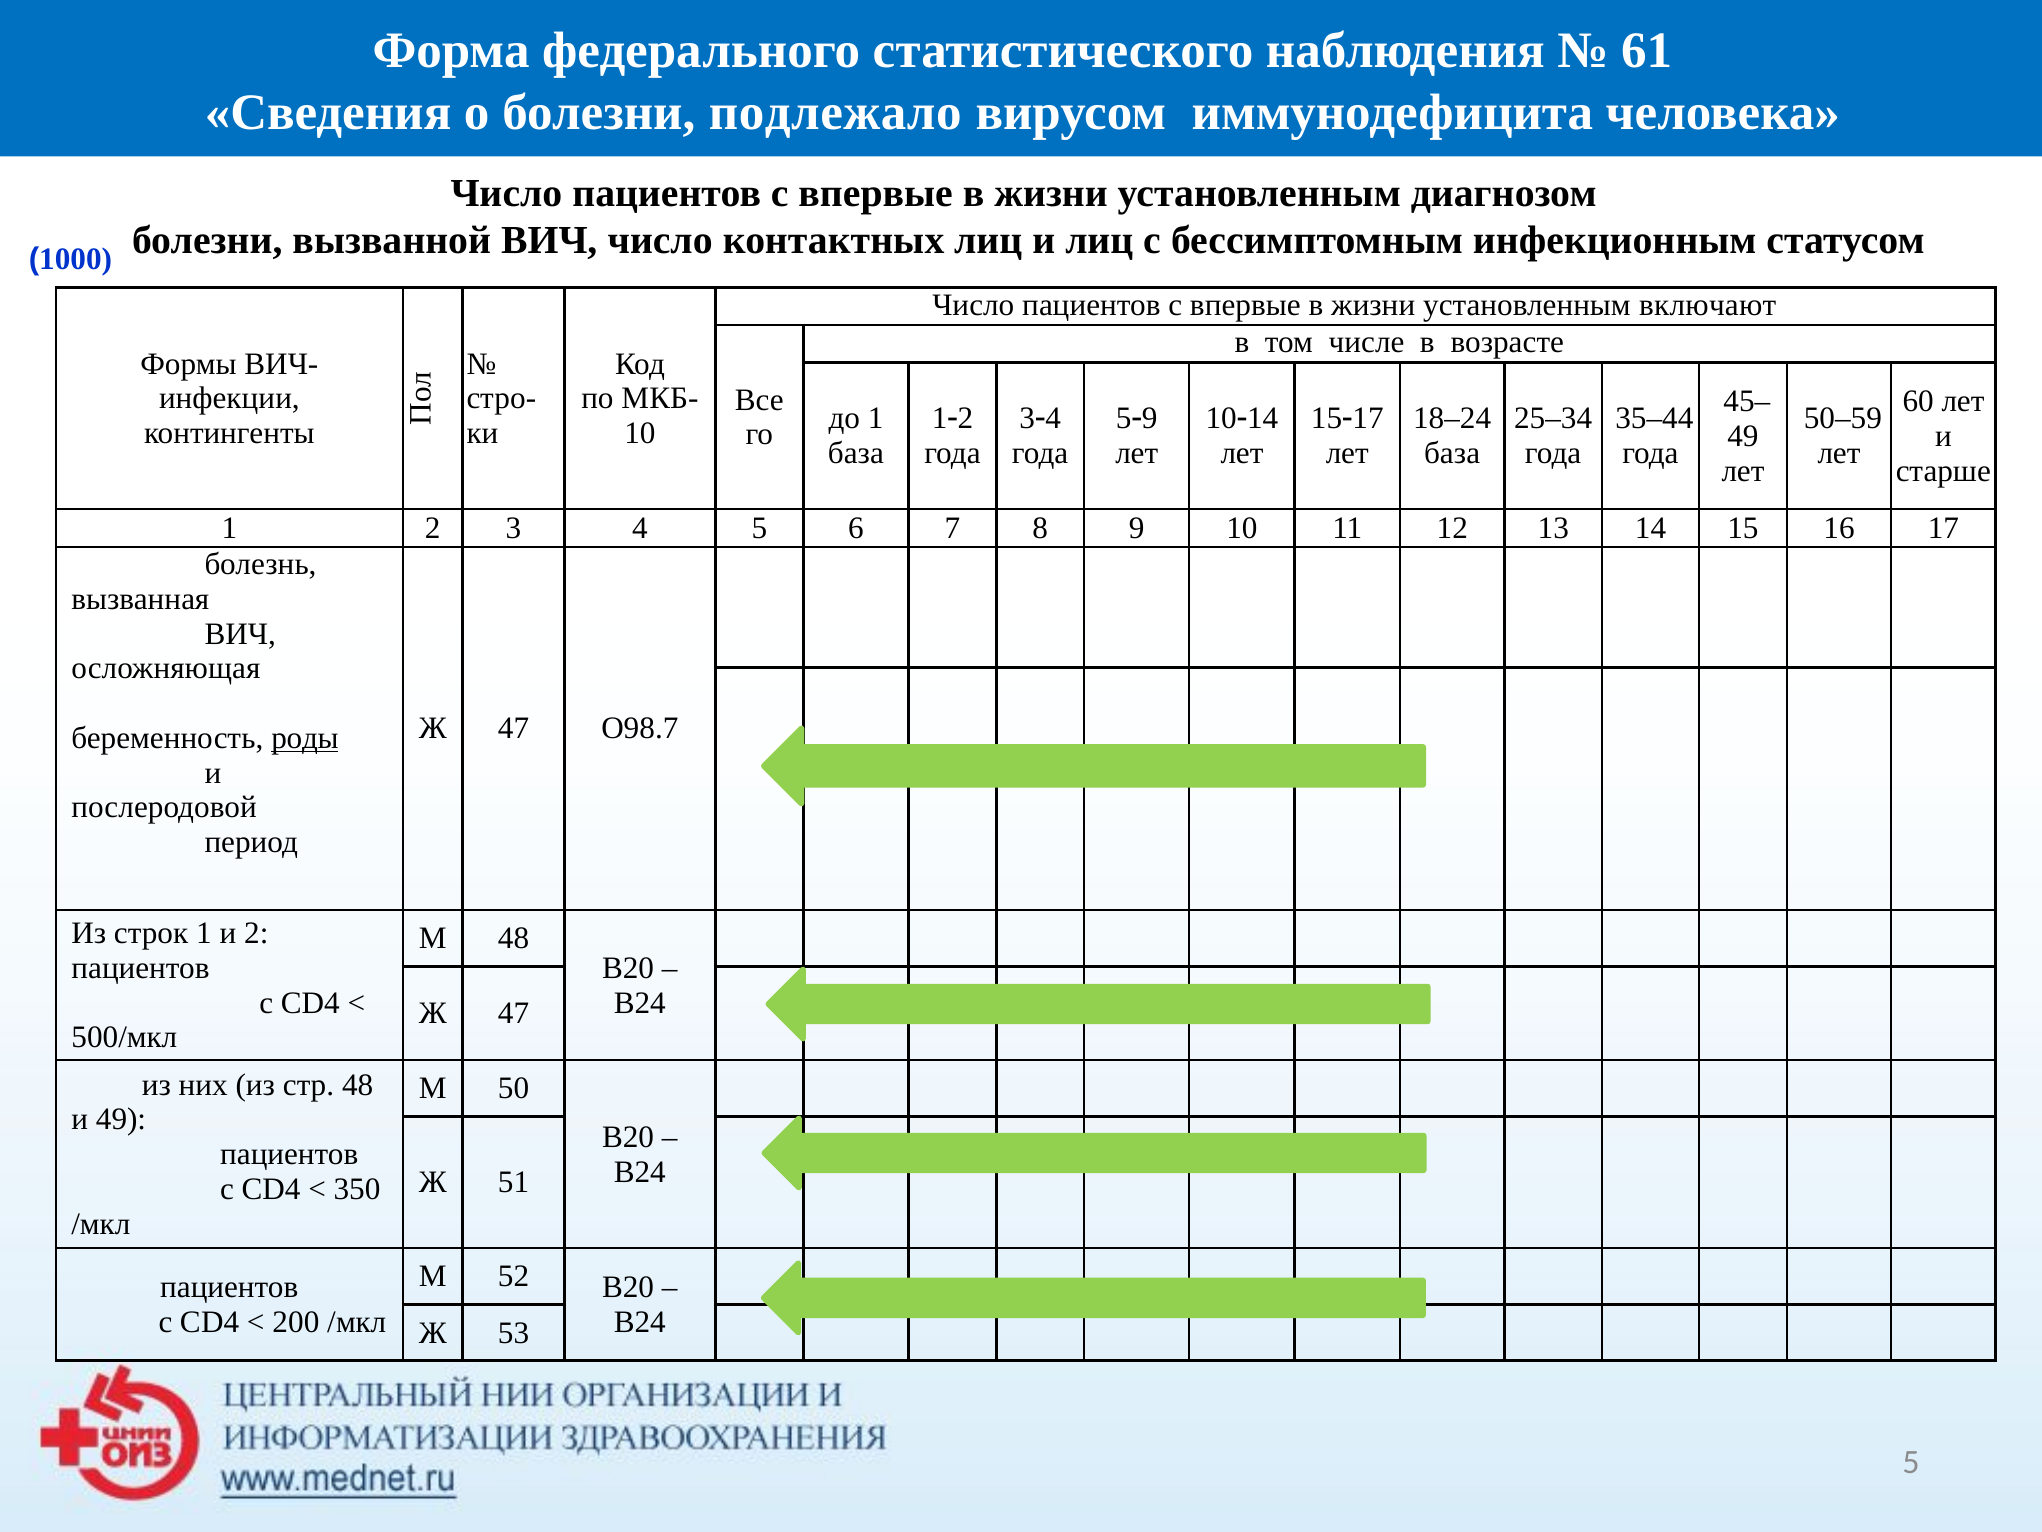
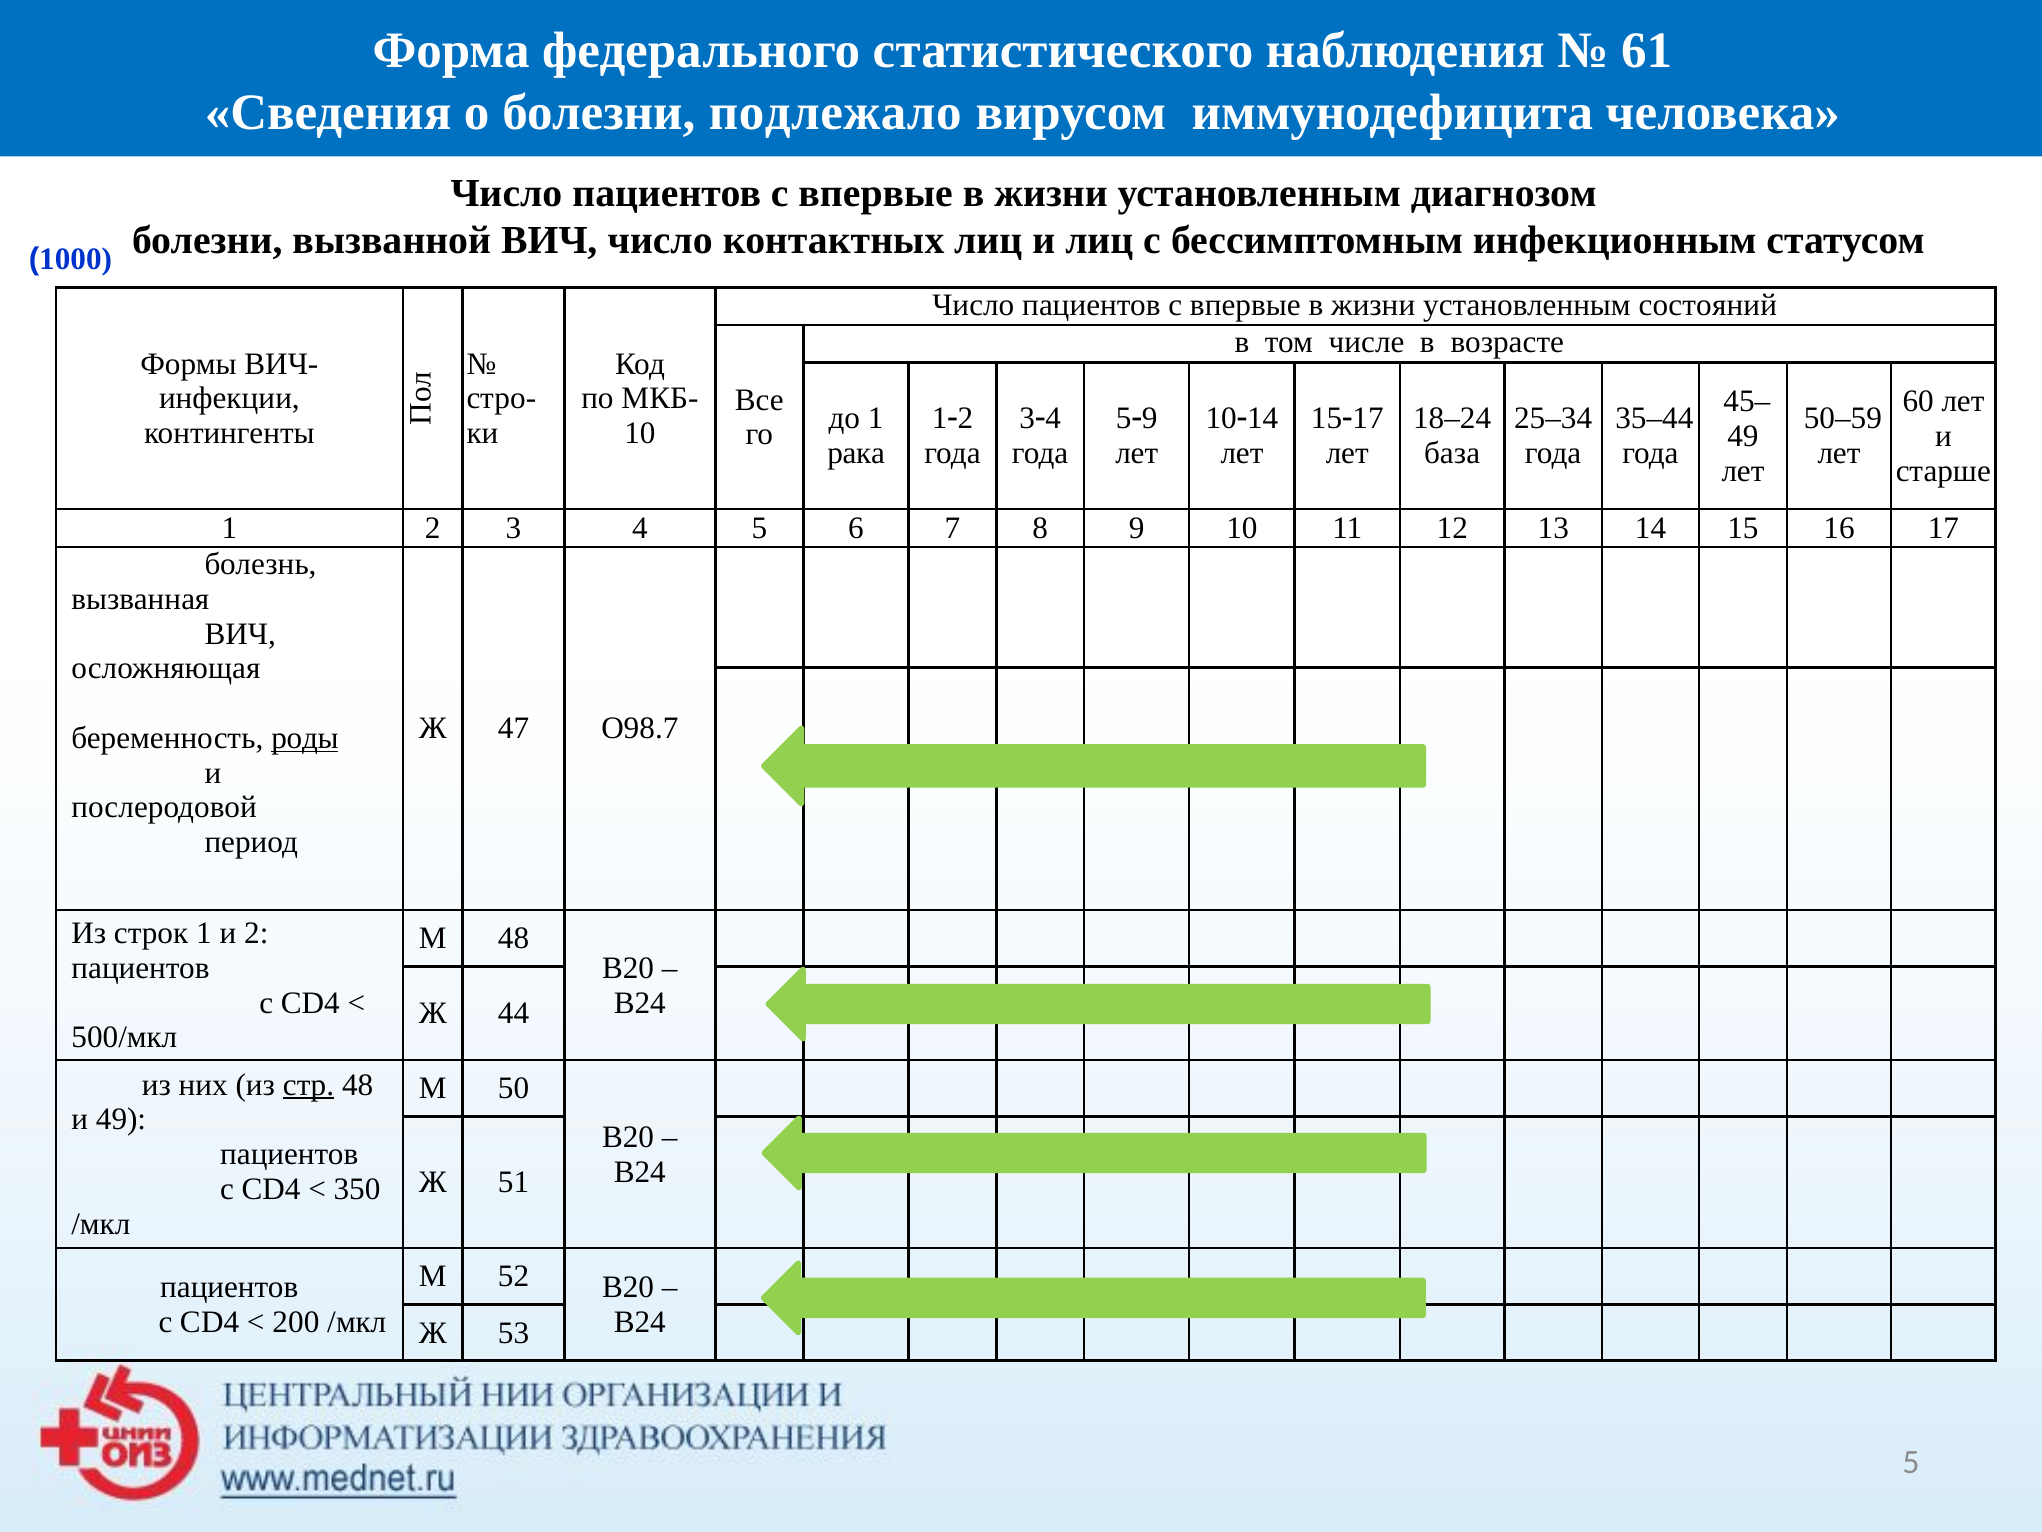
включают: включают -> состояний
база at (856, 453): база -> рака
47 at (513, 1013): 47 -> 44
стр underline: none -> present
